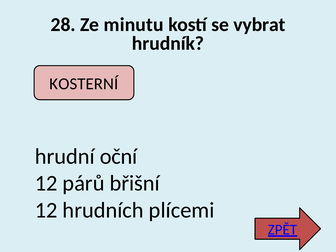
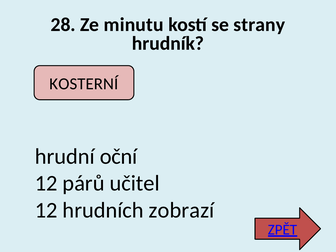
vybrat: vybrat -> strany
břišní: břišní -> učitel
plícemi: plícemi -> zobrazí
